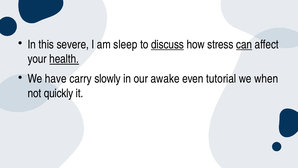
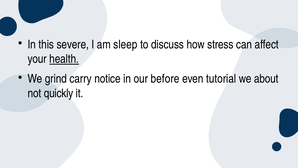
discuss underline: present -> none
can underline: present -> none
have: have -> grind
slowly: slowly -> notice
awake: awake -> before
when: when -> about
